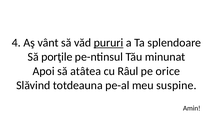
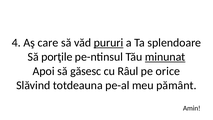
vânt: vânt -> care
minunat underline: none -> present
atâtea: atâtea -> găsesc
suspine: suspine -> pământ
